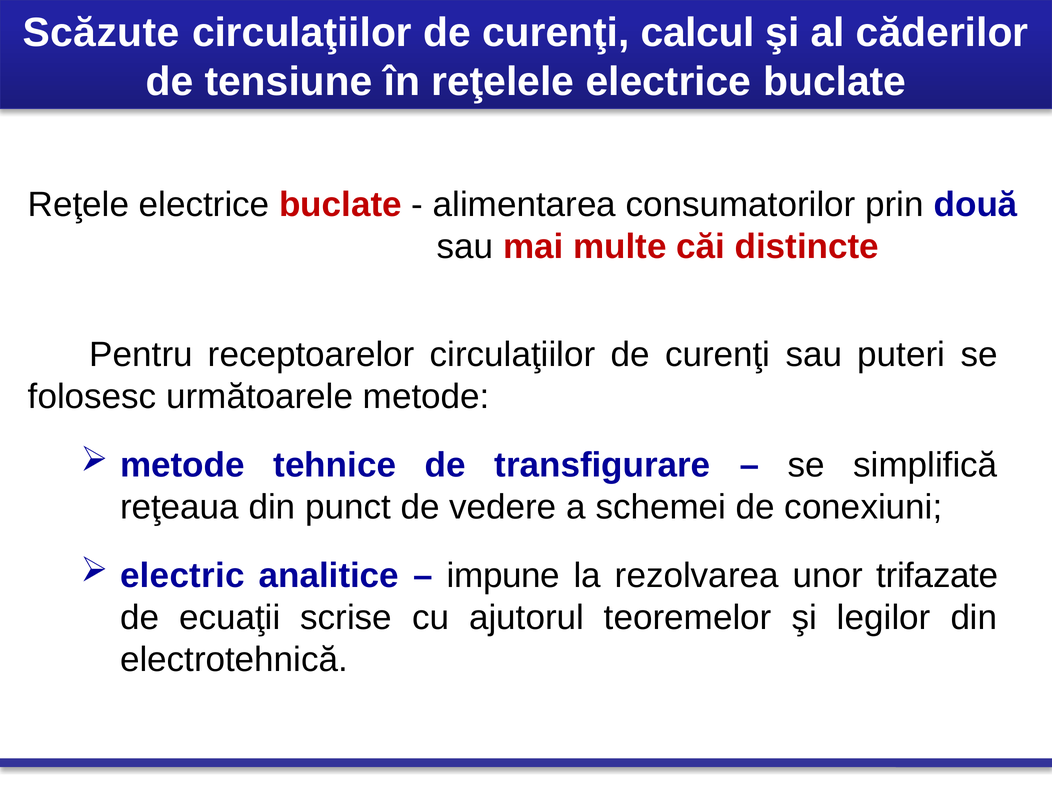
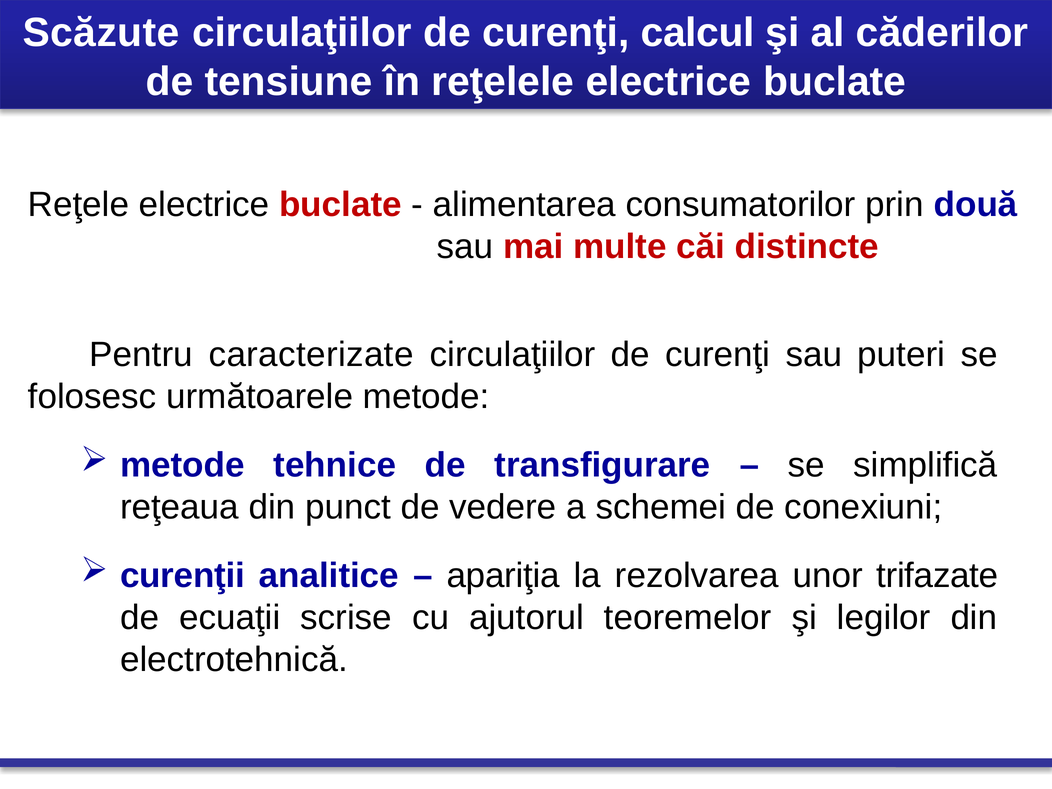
receptoarelor: receptoarelor -> caracterizate
electric: electric -> curenţii
impune: impune -> apariţia
